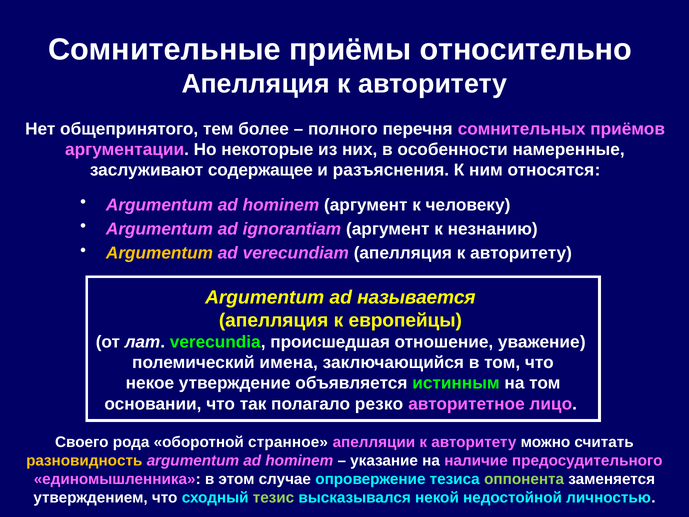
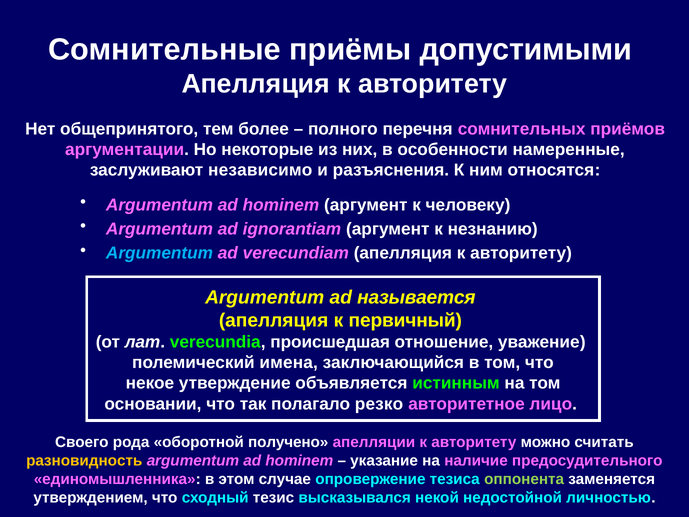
относительно: относительно -> допустимыми
содержащее: содержащее -> независимо
Argumentum at (159, 253) colour: yellow -> light blue
европейцы: европейцы -> первичный
странное: странное -> получено
тезис colour: light green -> white
